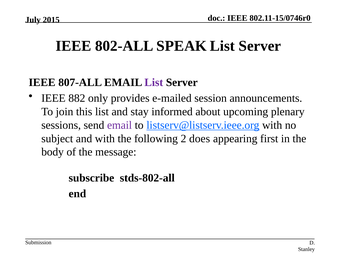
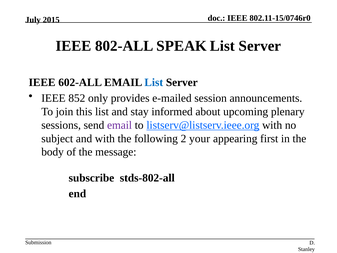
807-ALL: 807-ALL -> 602-ALL
List at (154, 82) colour: purple -> blue
882: 882 -> 852
does: does -> your
